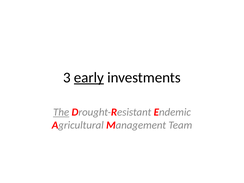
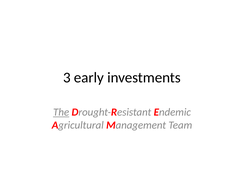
early underline: present -> none
